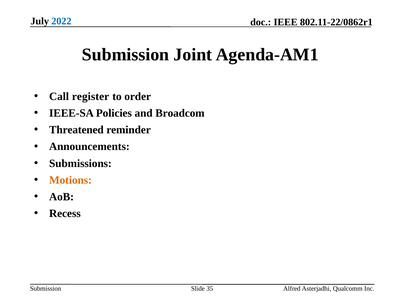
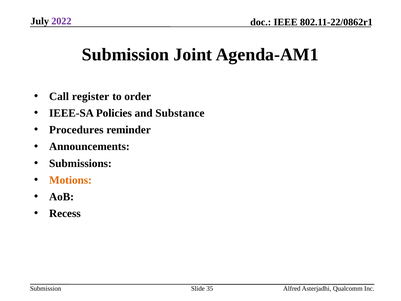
2022 colour: blue -> purple
Broadcom: Broadcom -> Substance
Threatened: Threatened -> Procedures
